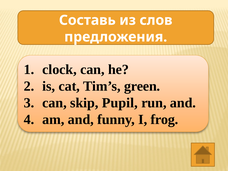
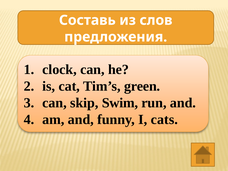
Pupil: Pupil -> Swim
frog: frog -> cats
